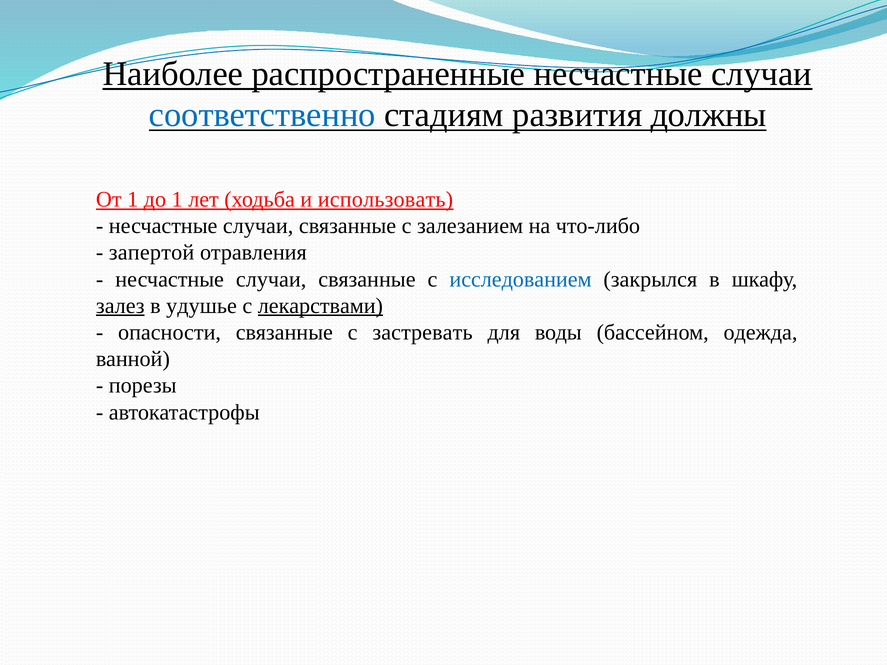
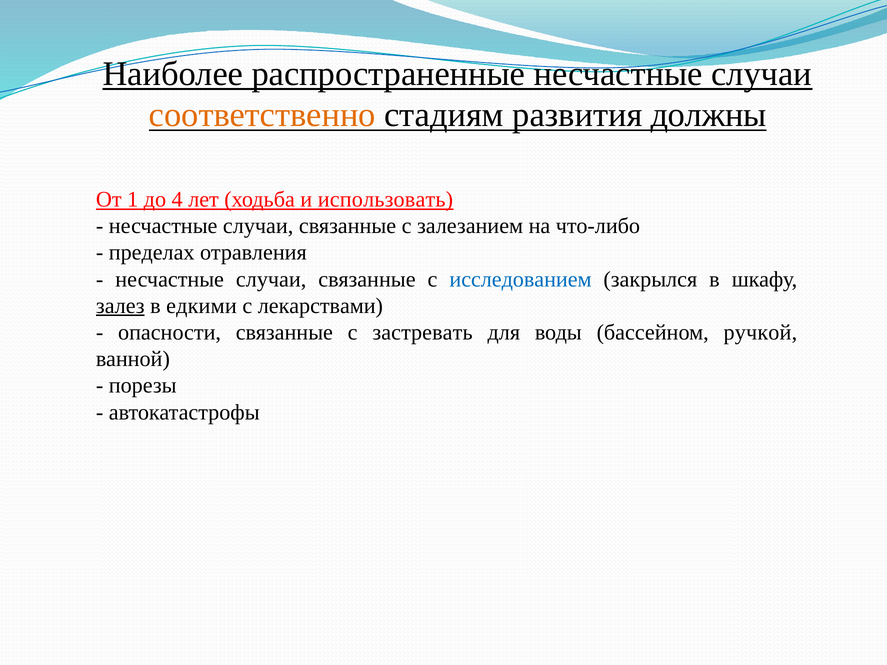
соответственно colour: blue -> orange
до 1: 1 -> 4
запертой: запертой -> пределах
удушье: удушье -> едкими
лекарствами underline: present -> none
одежда: одежда -> ручкой
